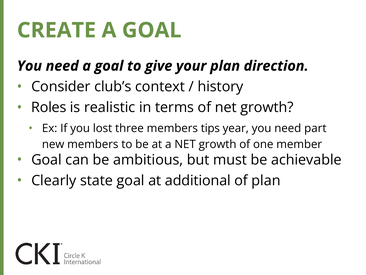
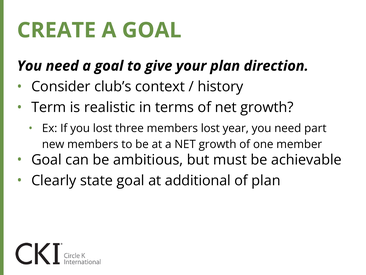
Roles: Roles -> Term
members tips: tips -> lost
